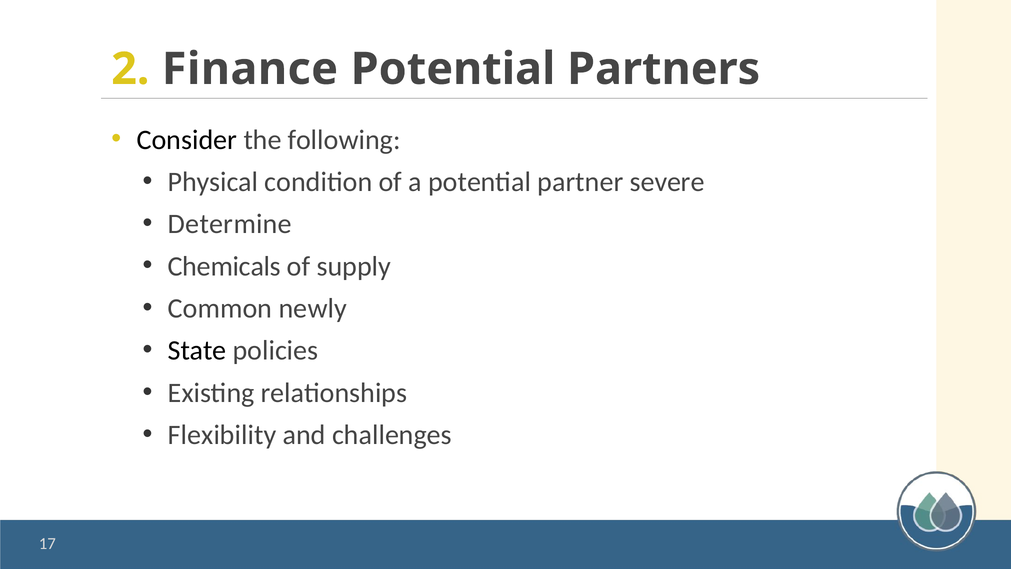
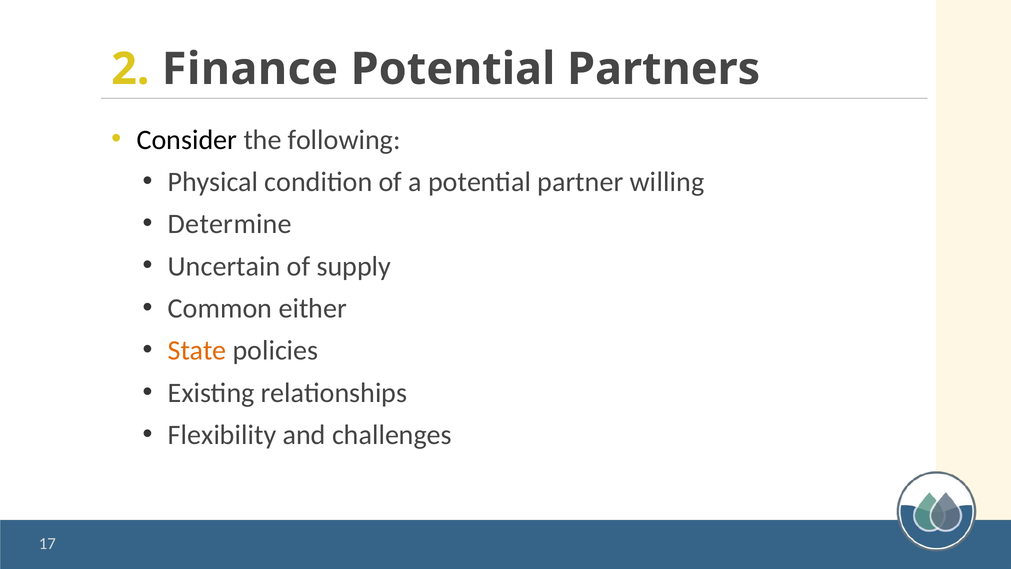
severe: severe -> willing
Chemicals: Chemicals -> Uncertain
newly: newly -> either
State colour: black -> orange
